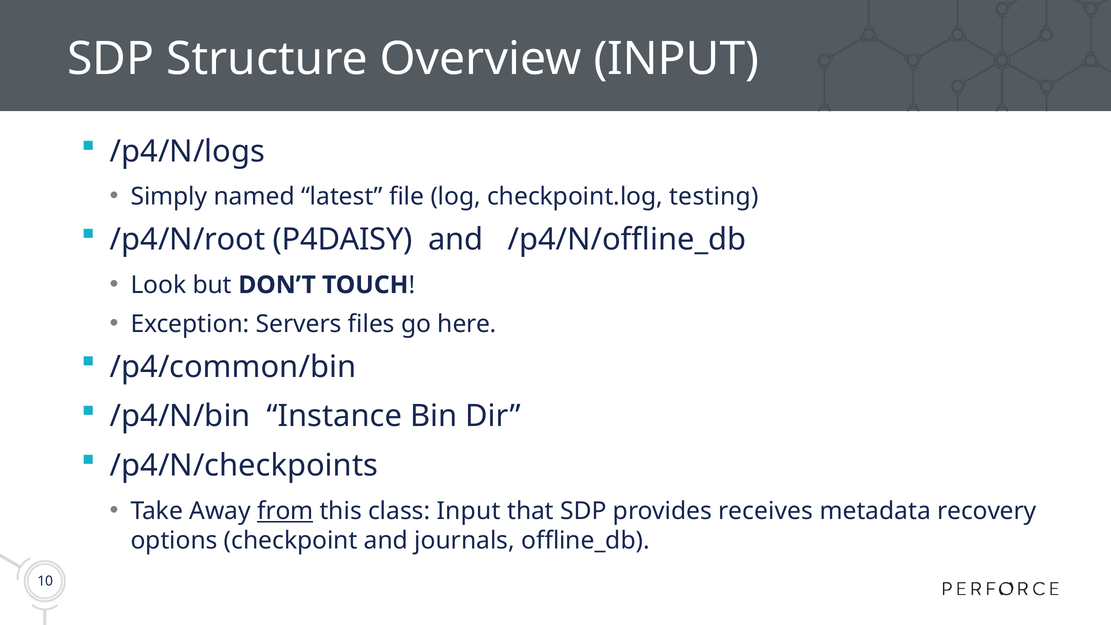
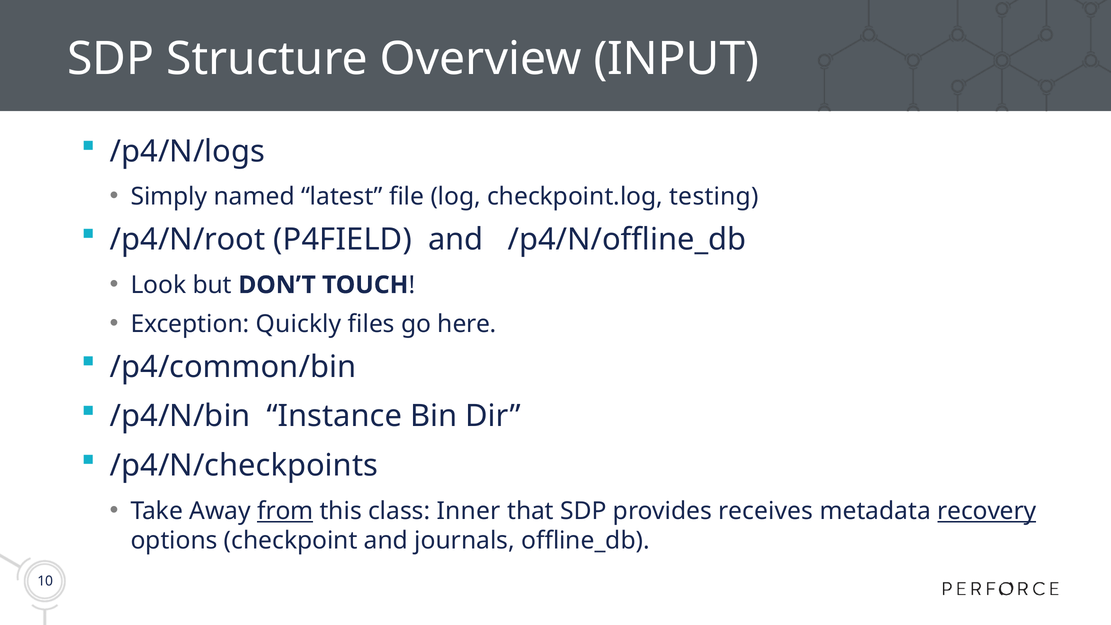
P4DAISY: P4DAISY -> P4FIELD
Servers: Servers -> Quickly
class Input: Input -> Inner
recovery underline: none -> present
